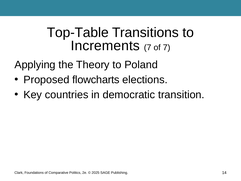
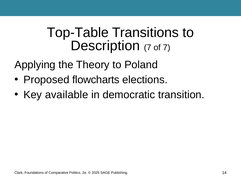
Increments: Increments -> Description
countries: countries -> available
